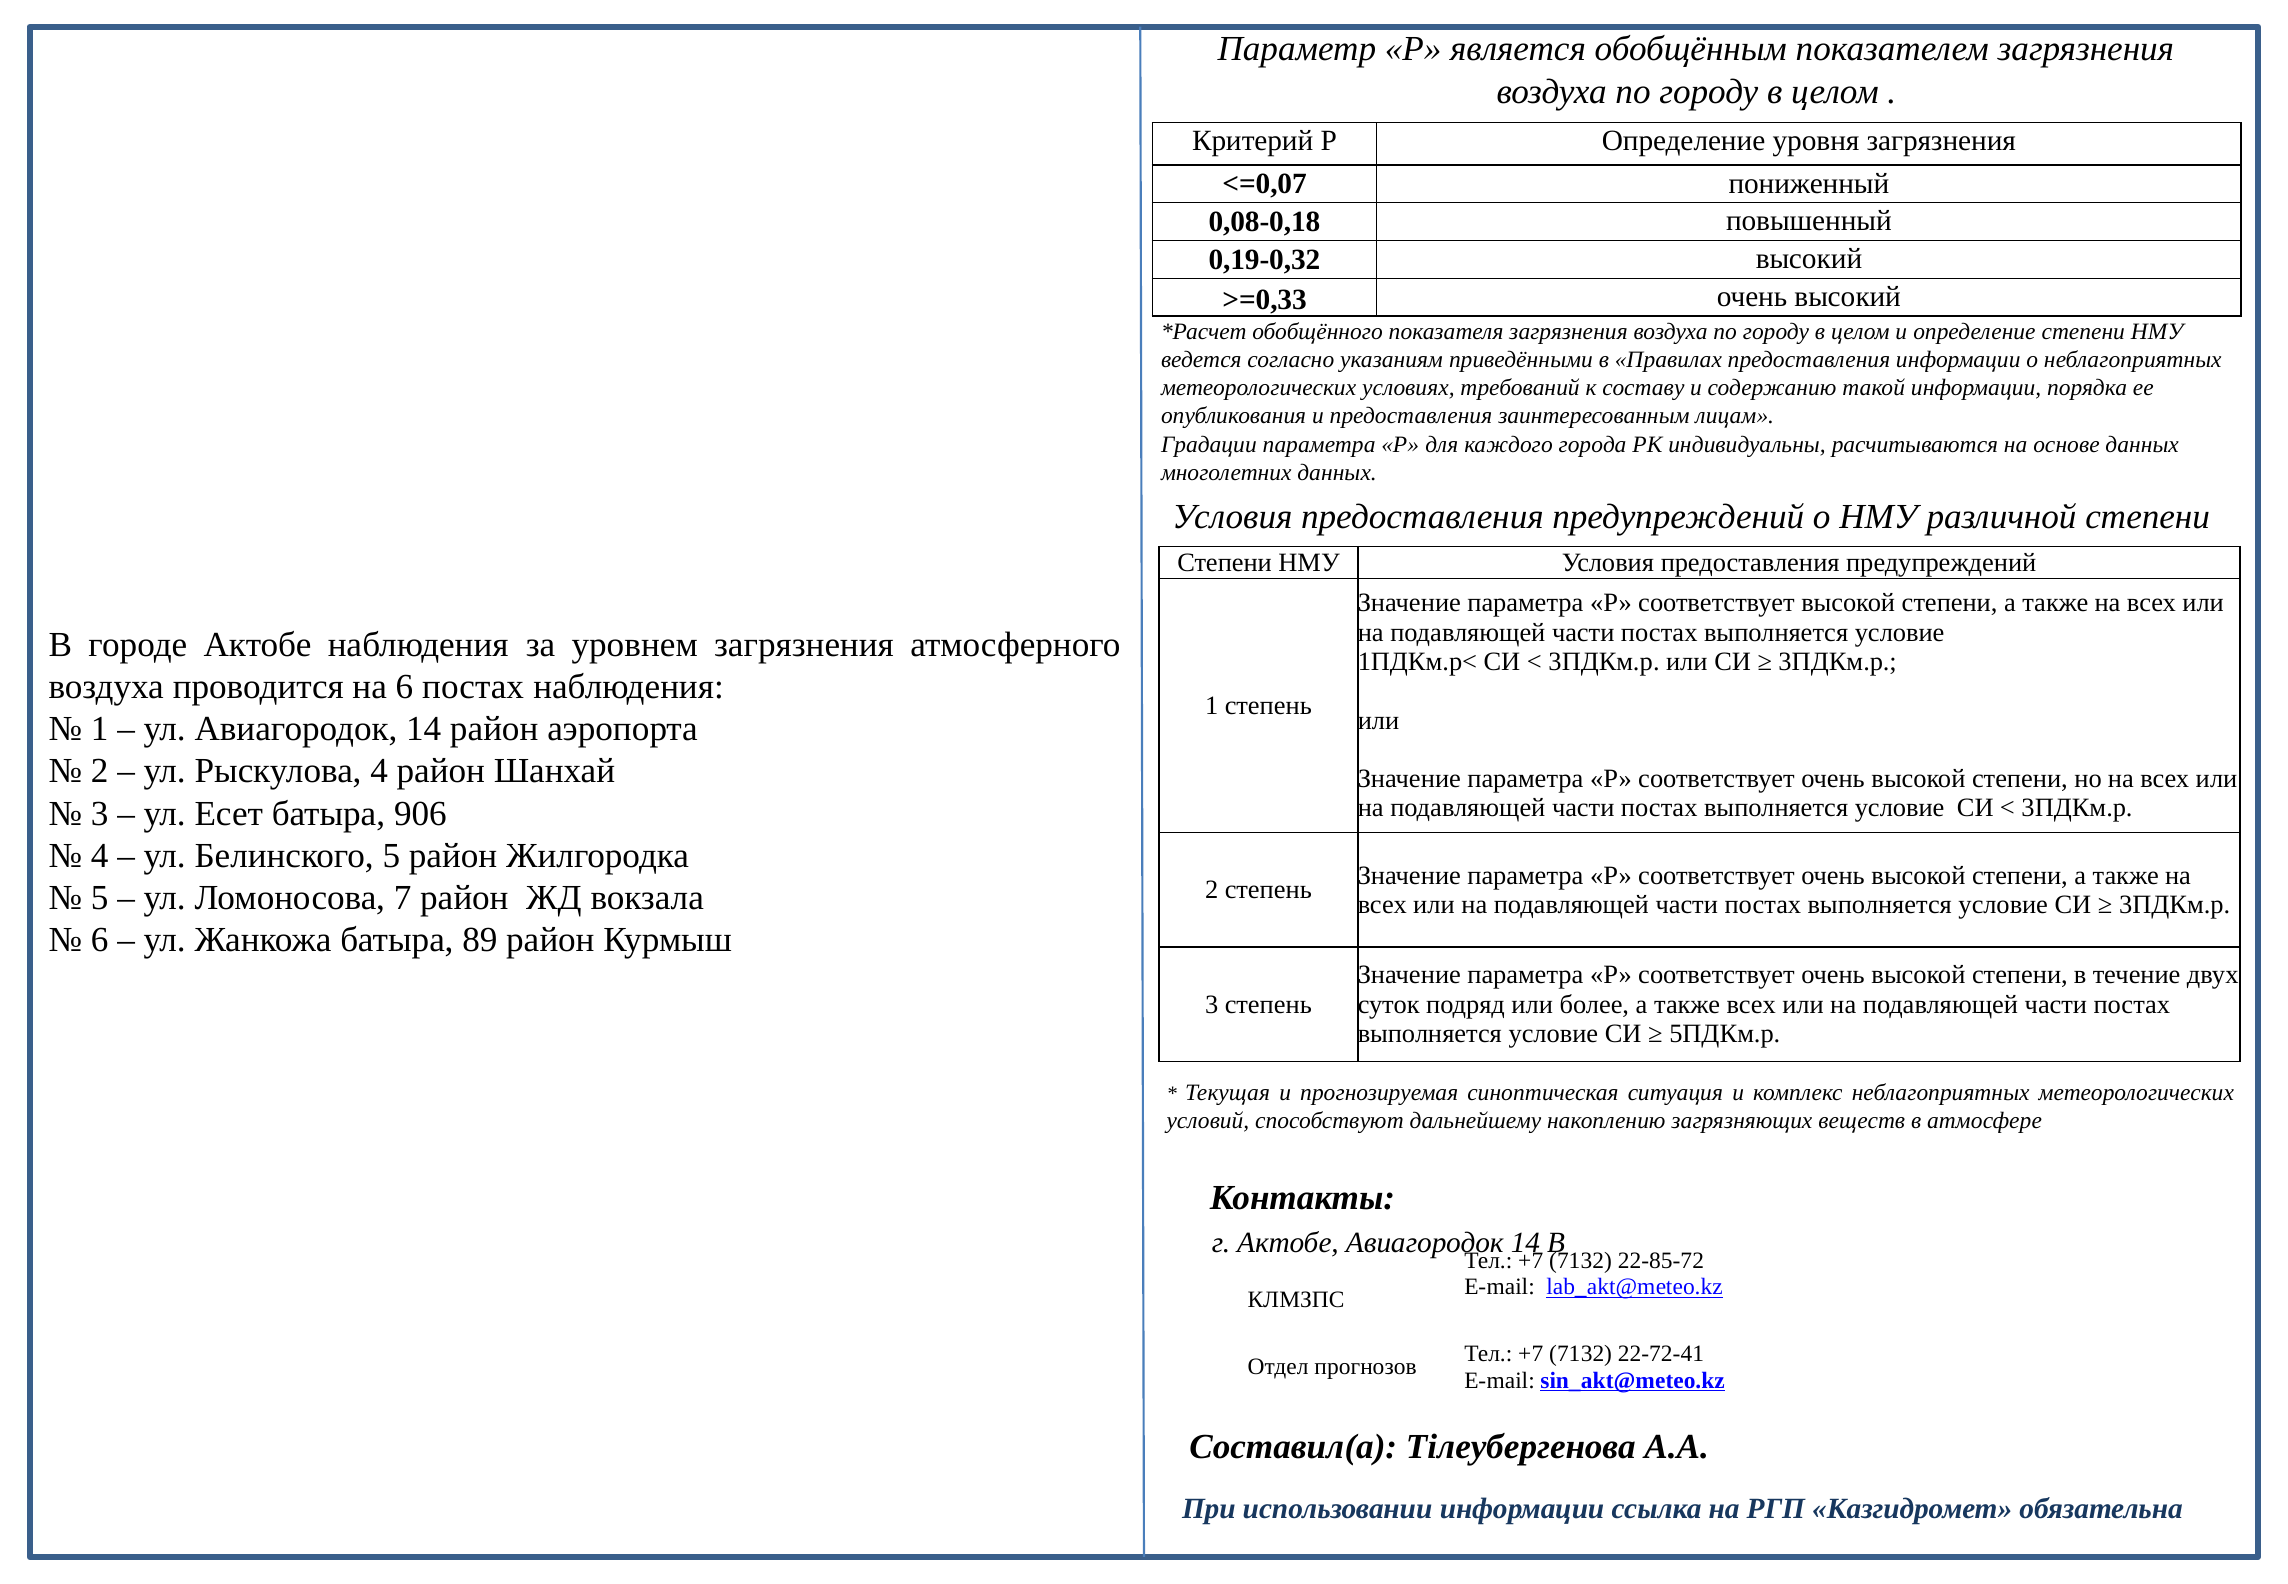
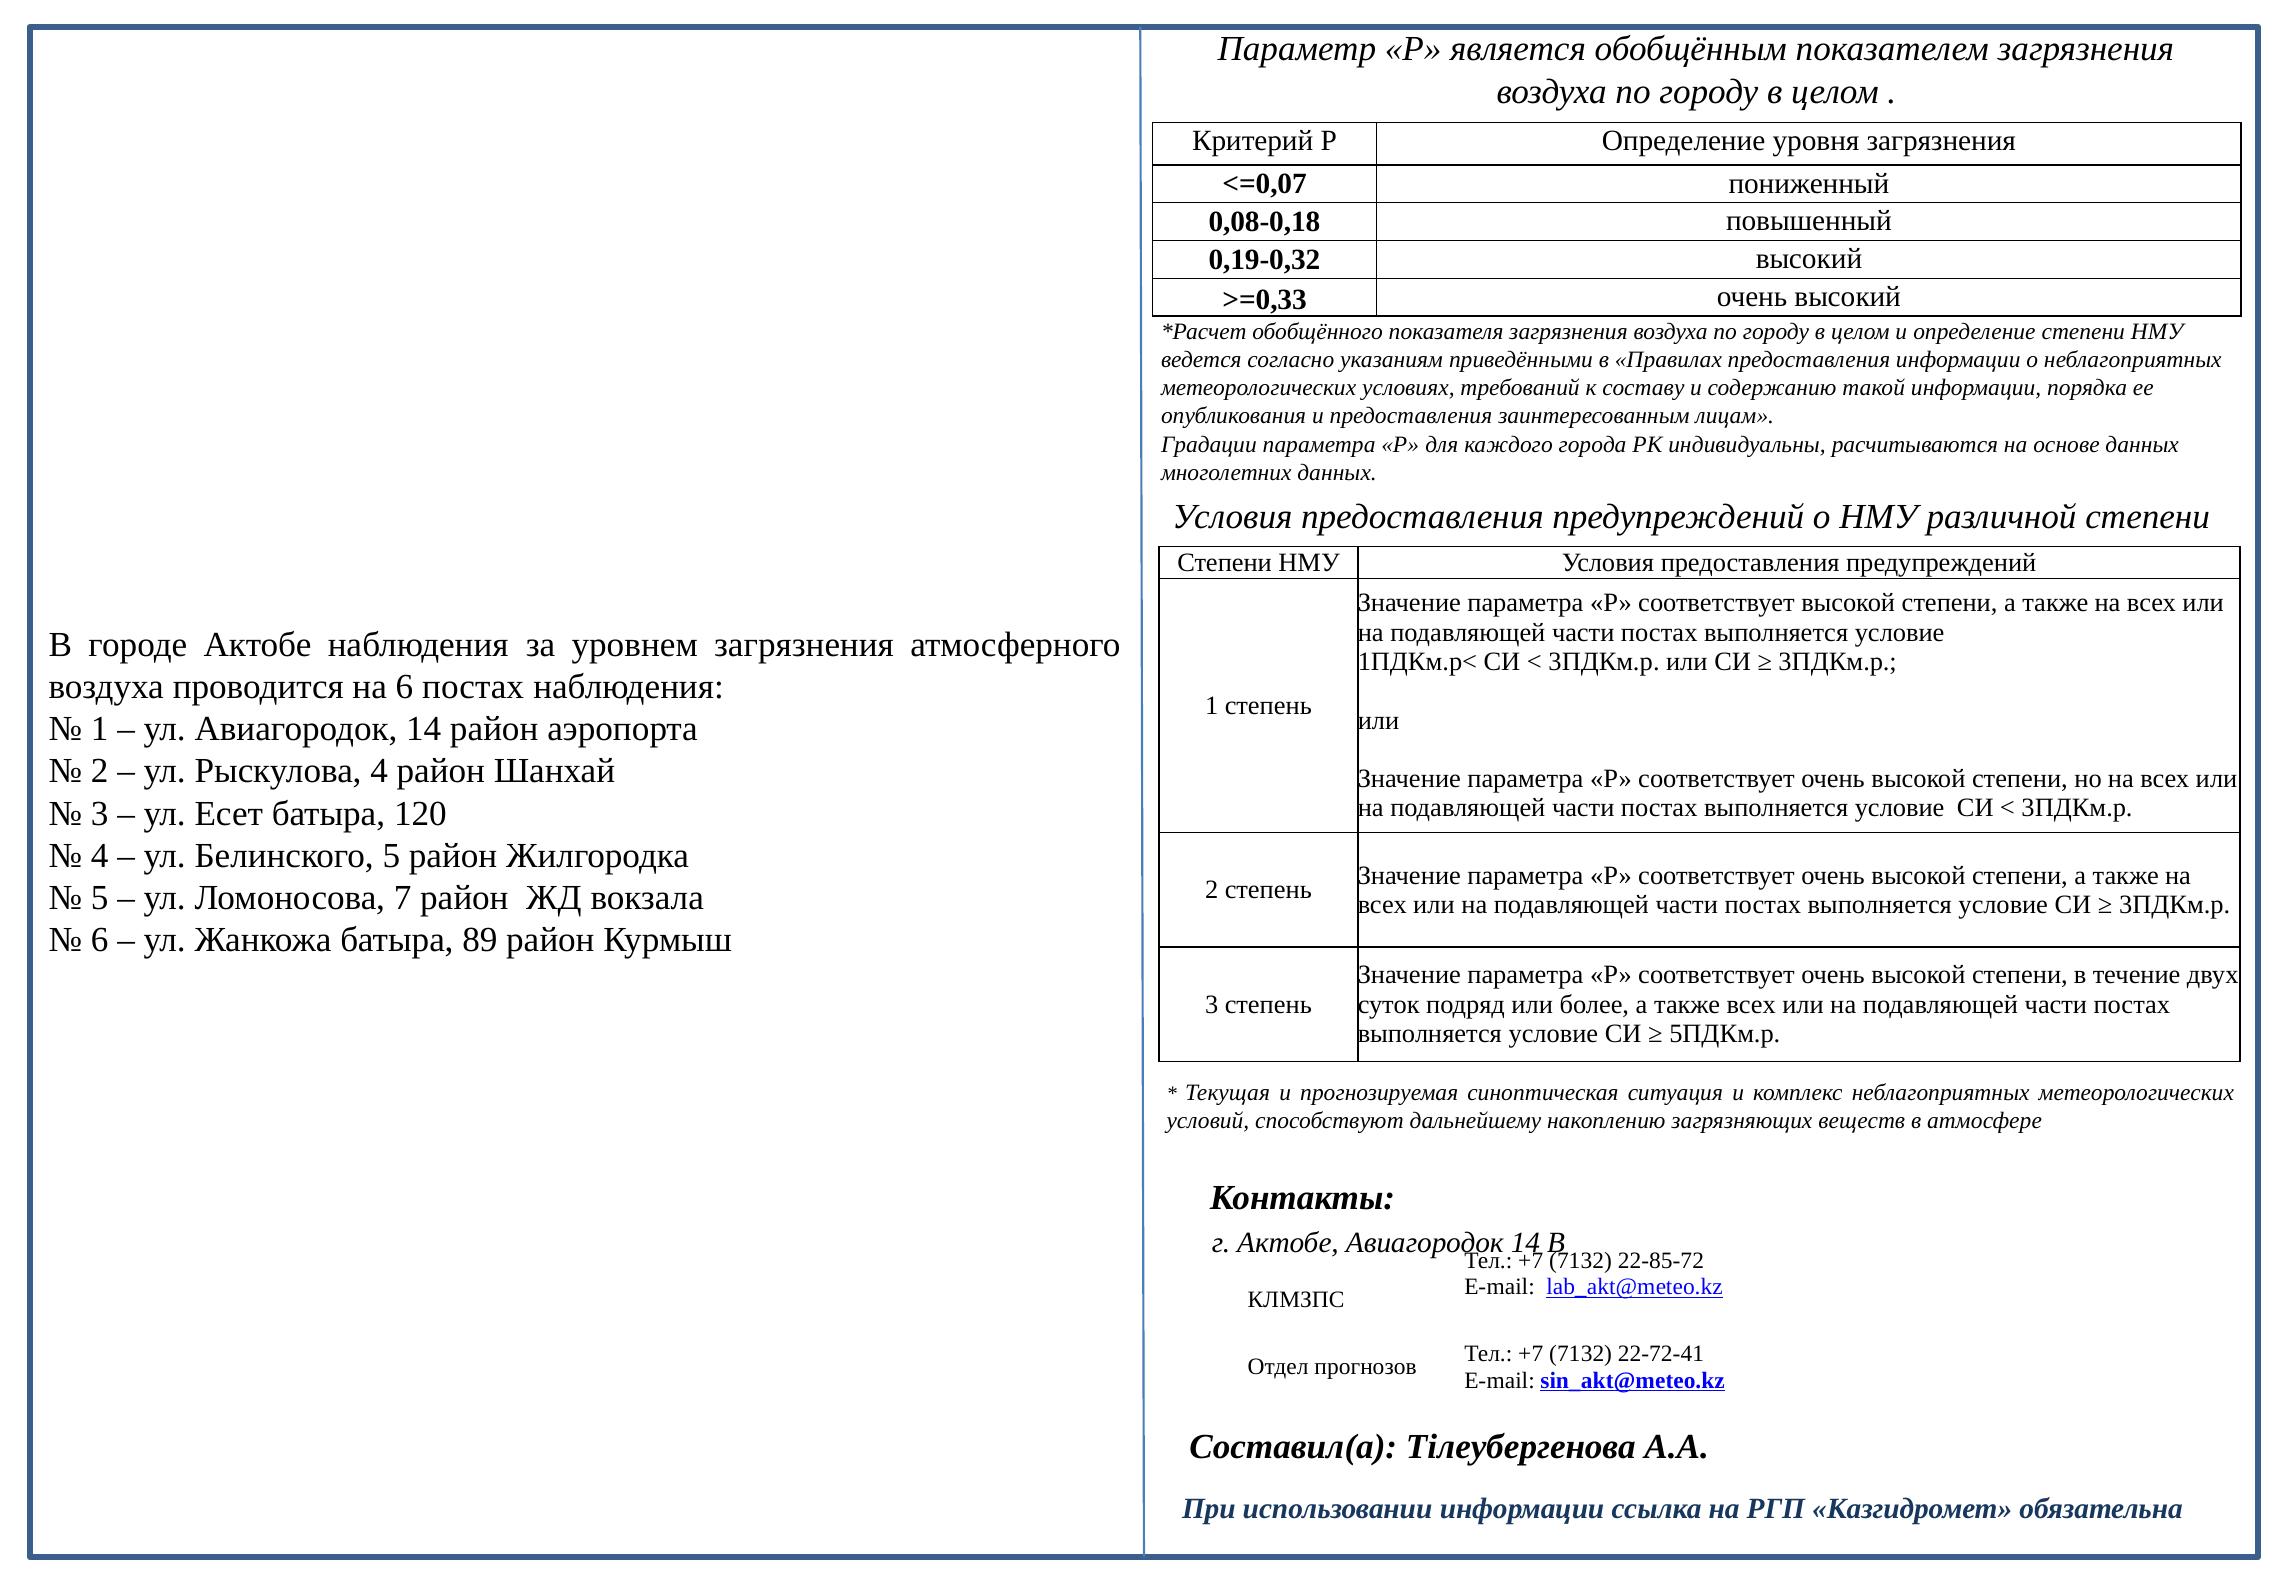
906: 906 -> 120
